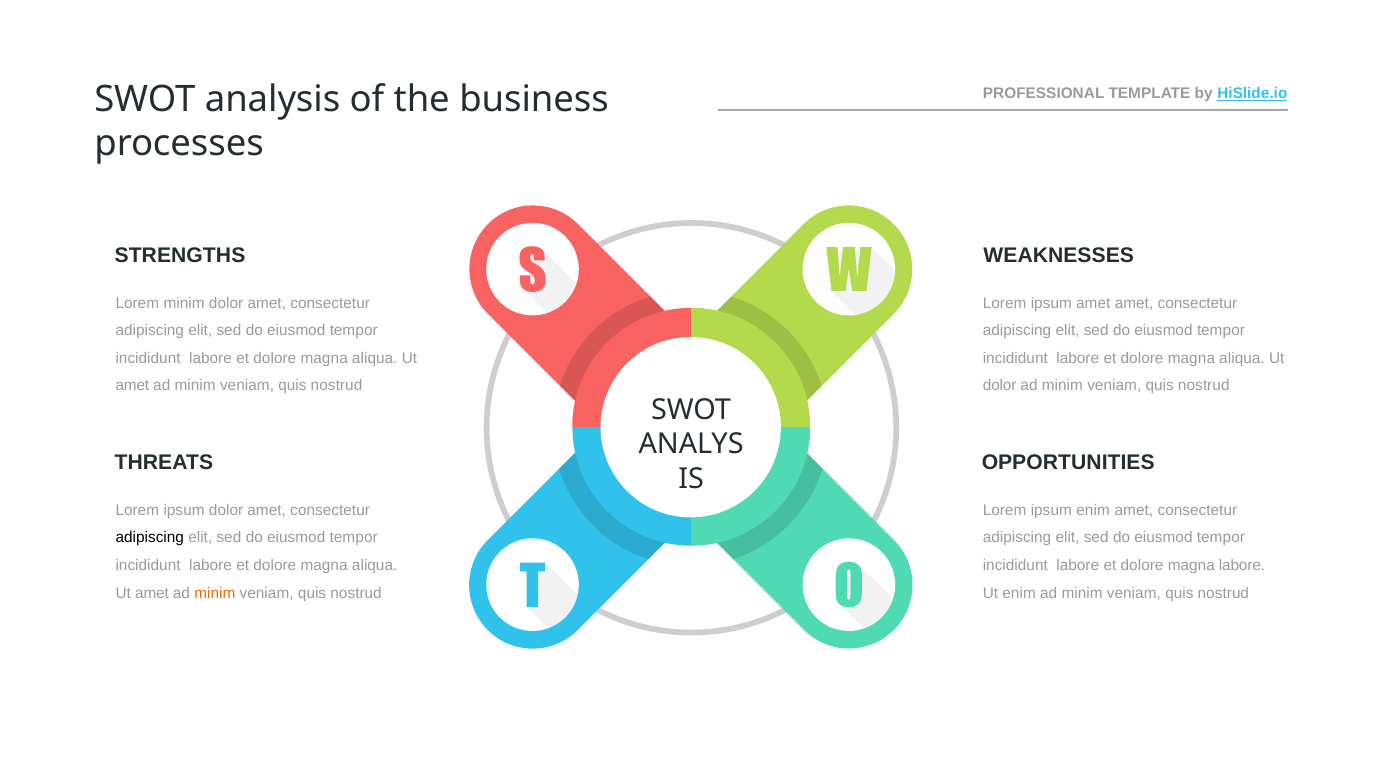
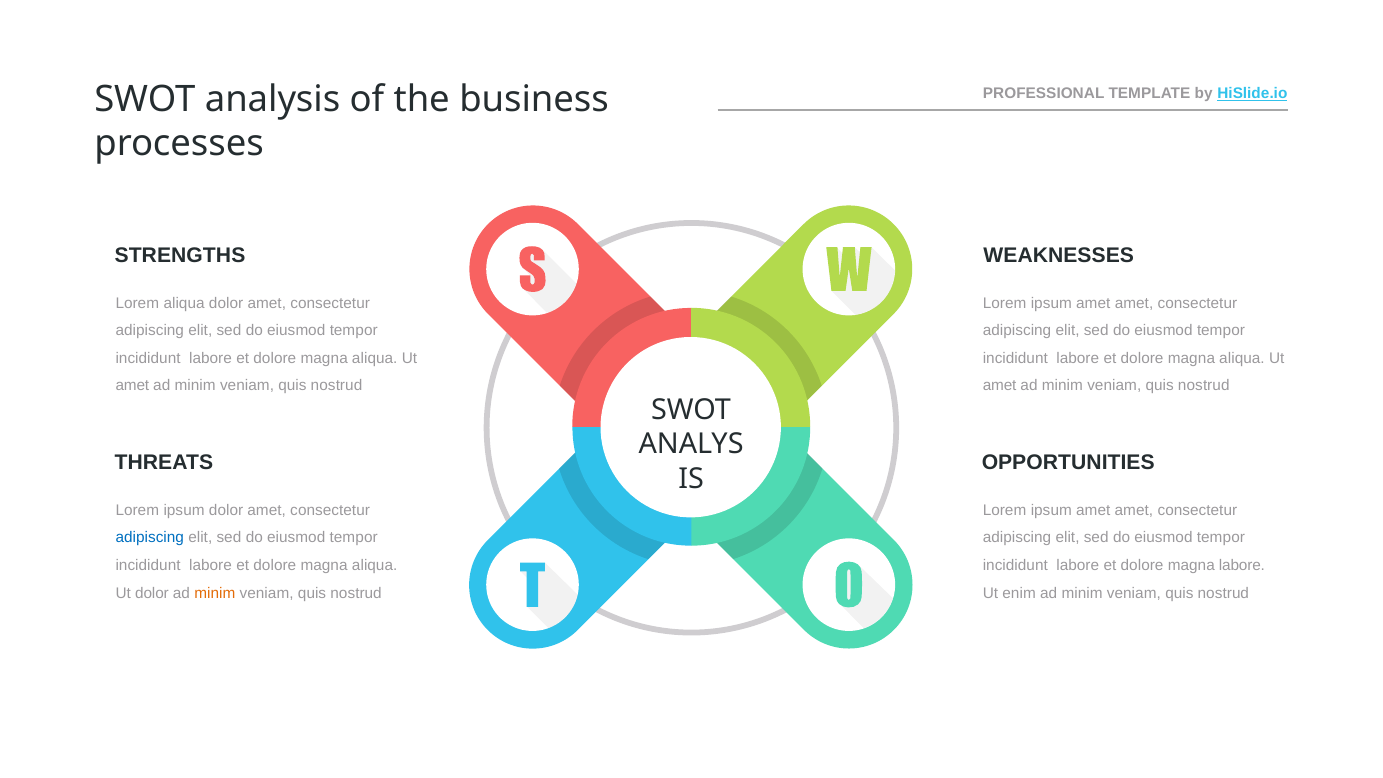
Lorem minim: minim -> aliqua
dolor at (1000, 386): dolor -> amet
enim at (1093, 510): enim -> amet
adipiscing at (150, 538) colour: black -> blue
amet at (152, 593): amet -> dolor
